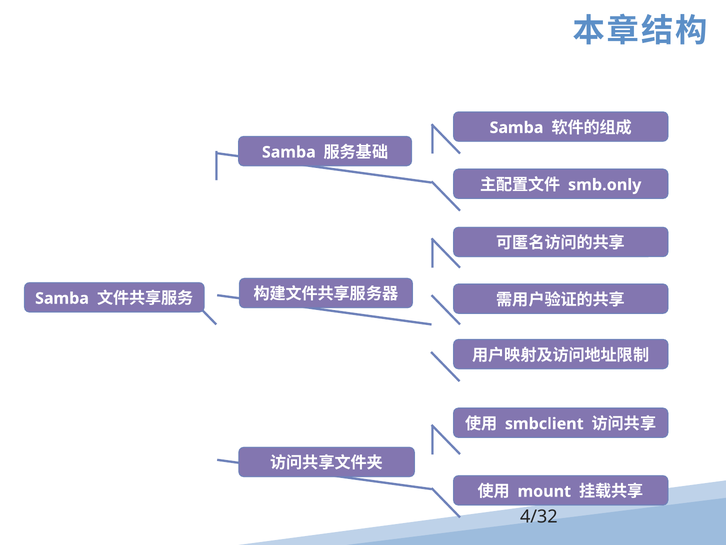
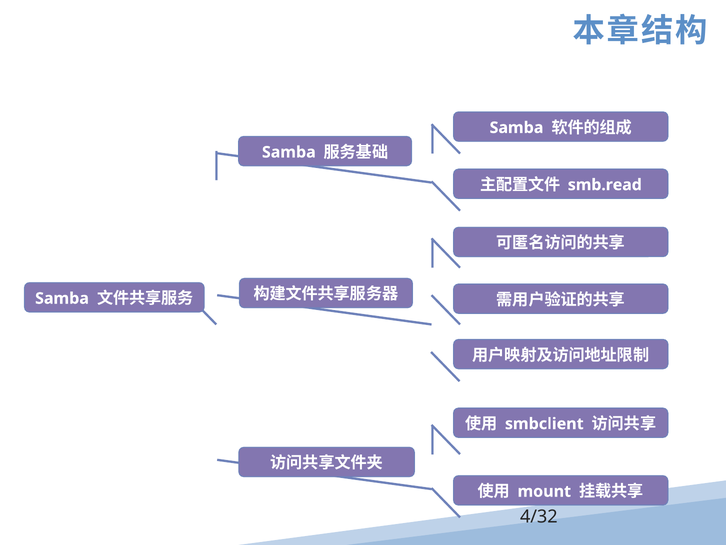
smb.only: smb.only -> smb.read
